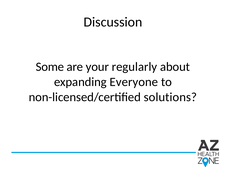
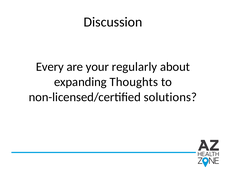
Some: Some -> Every
Everyone: Everyone -> Thoughts
